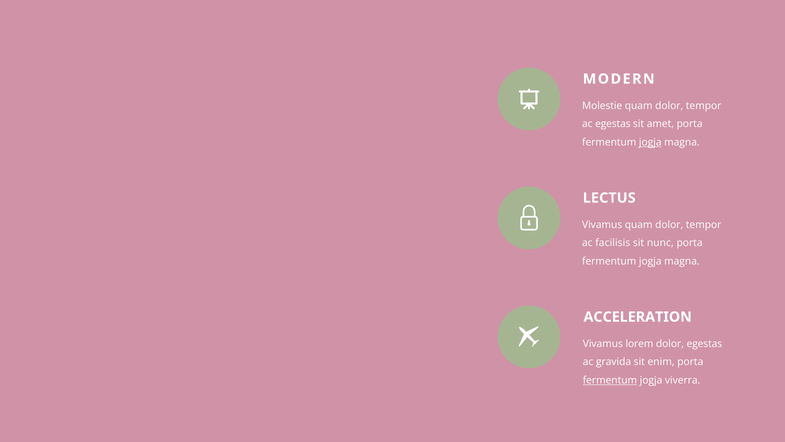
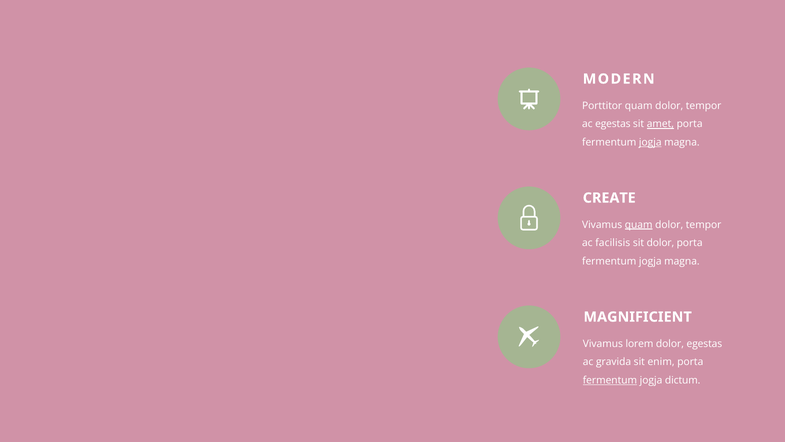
Molestie: Molestie -> Porttitor
amet underline: none -> present
LECTUS: LECTUS -> CREATE
quam at (639, 224) underline: none -> present
sit nunc: nunc -> dolor
ACCELERATION: ACCELERATION -> MAGNIFICIENT
viverra: viverra -> dictum
